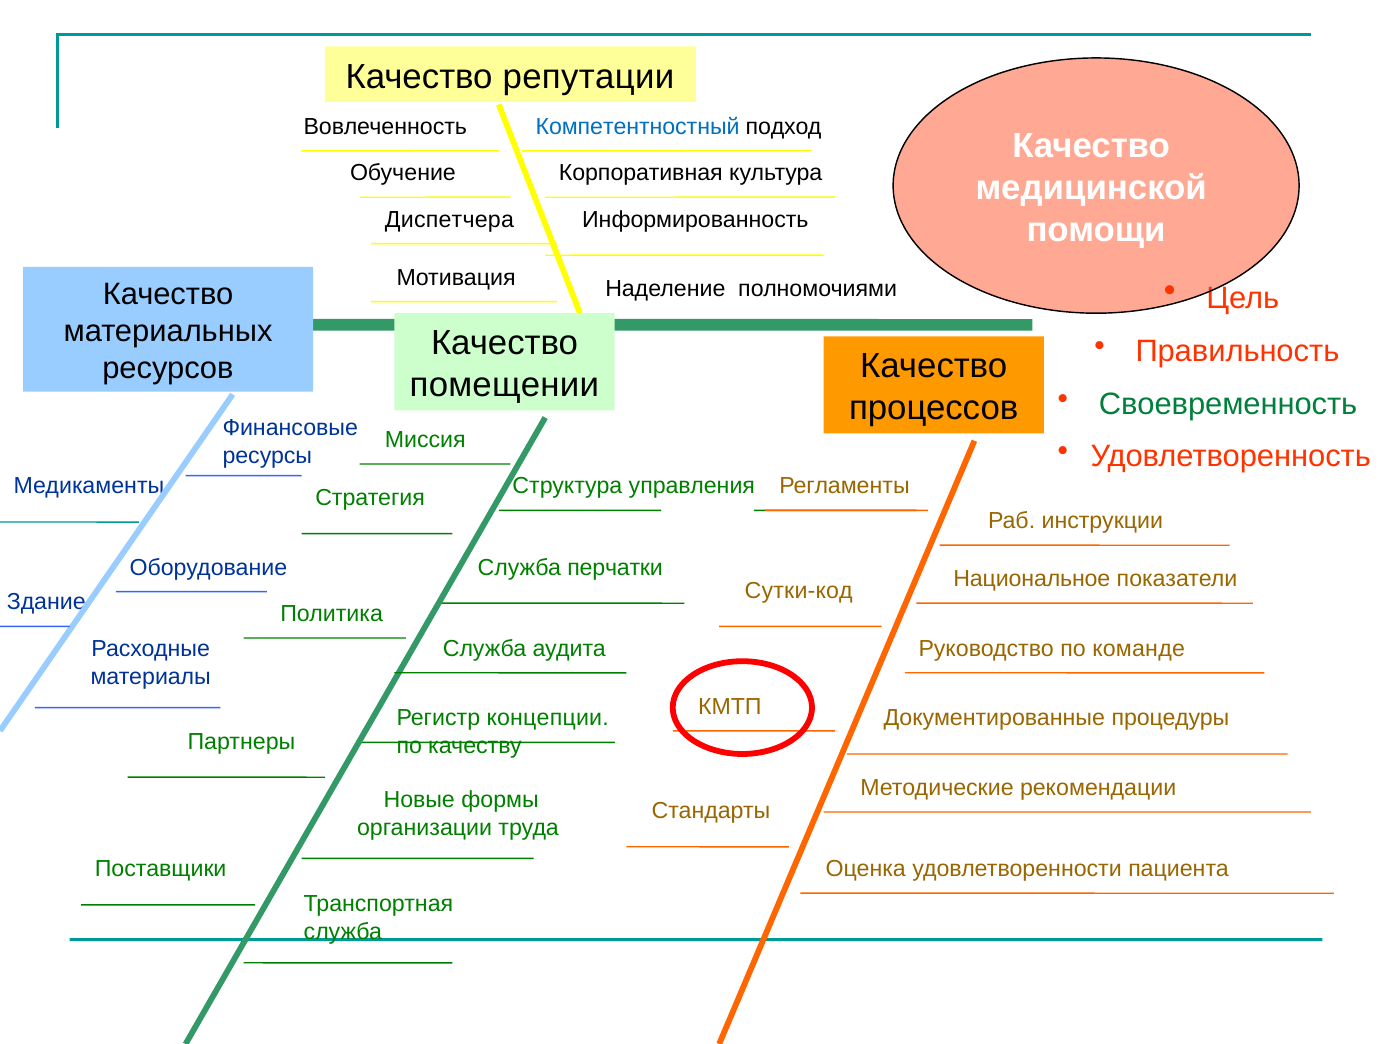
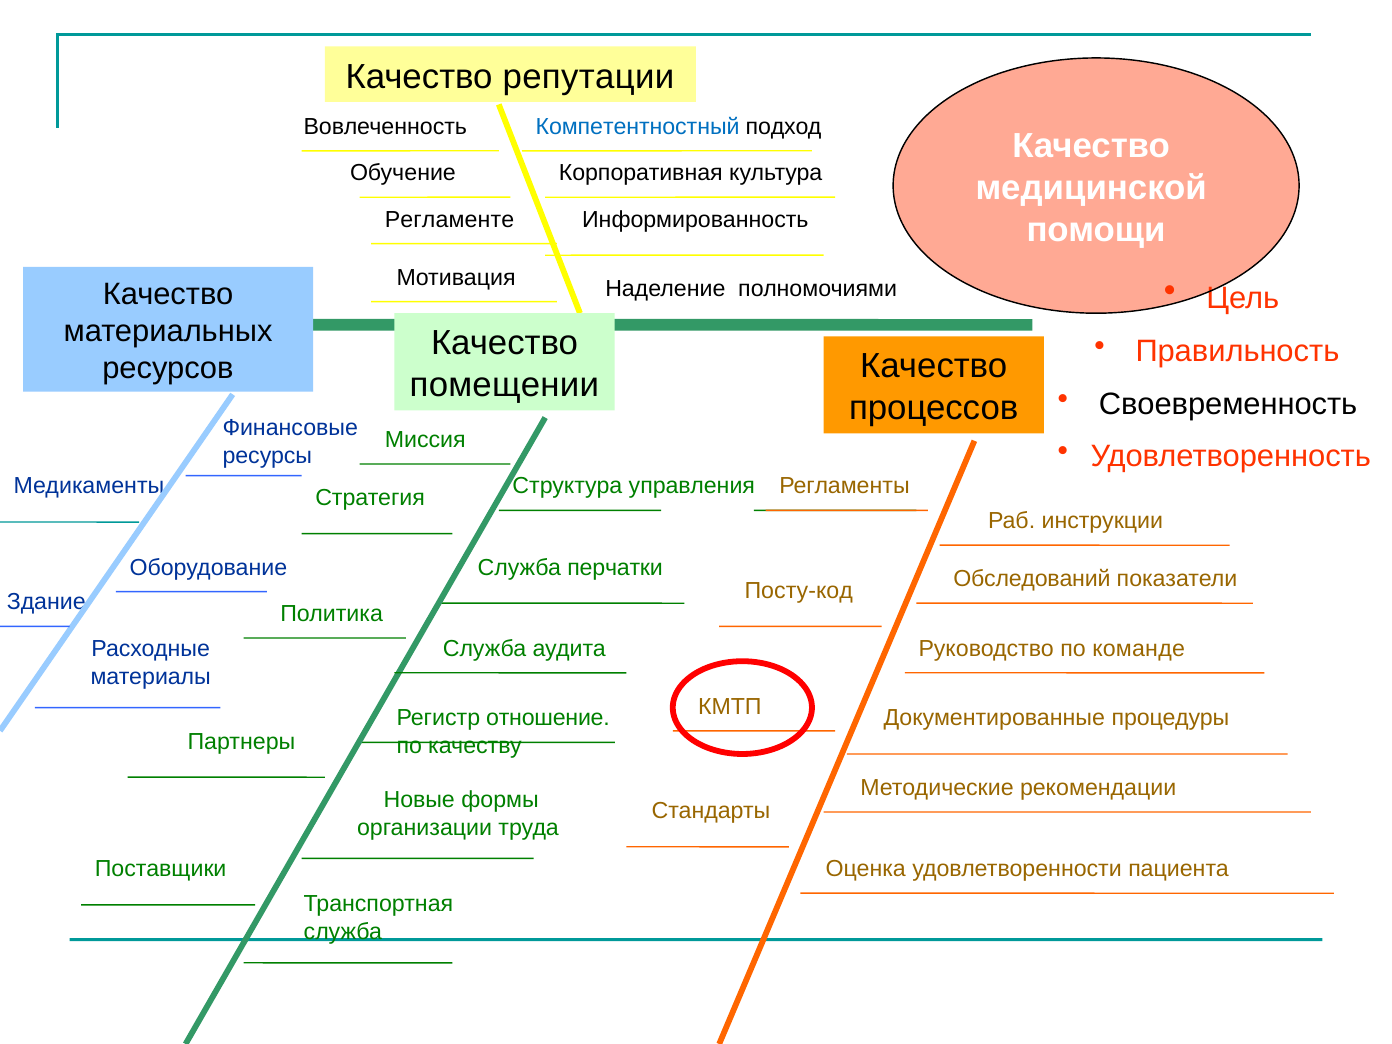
Диспетчера: Диспетчера -> Регламенте
Своевременность colour: green -> black
Национальное: Национальное -> Обследований
Сутки-код: Сутки-код -> Посту-код
концепции: концепции -> отношение
